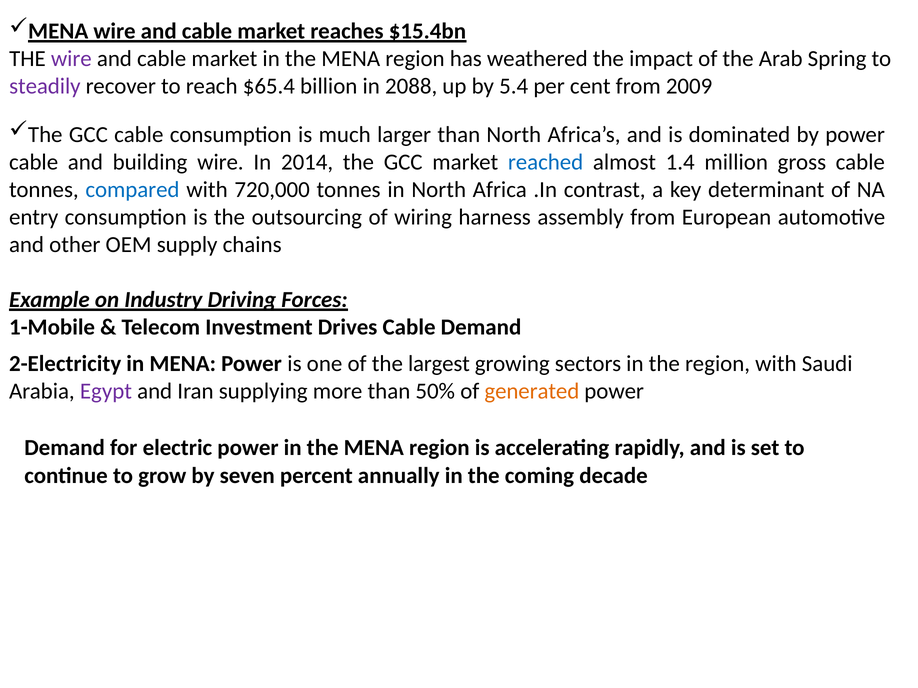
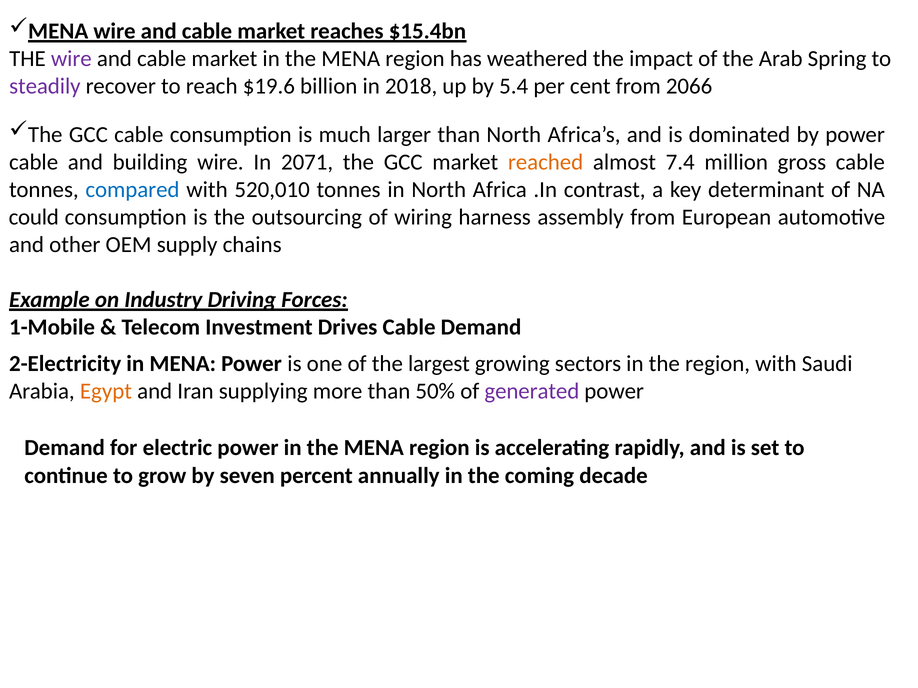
$65.4: $65.4 -> $19.6
2088: 2088 -> 2018
2009: 2009 -> 2066
2014: 2014 -> 2071
reached colour: blue -> orange
1.4: 1.4 -> 7.4
720,000: 720,000 -> 520,010
entry: entry -> could
Egypt colour: purple -> orange
generated colour: orange -> purple
